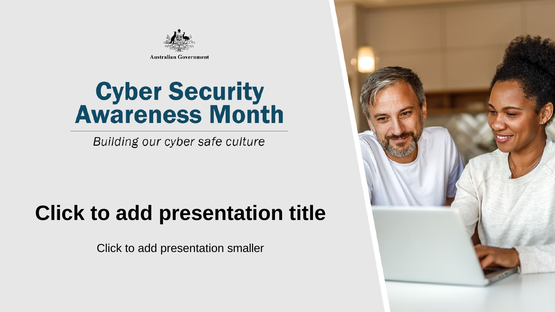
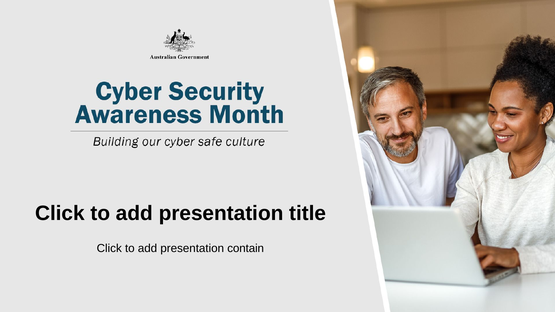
smaller: smaller -> contain
